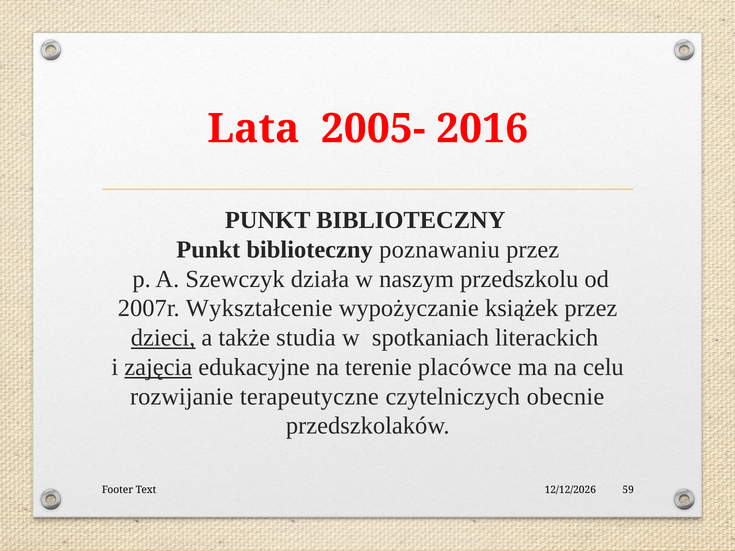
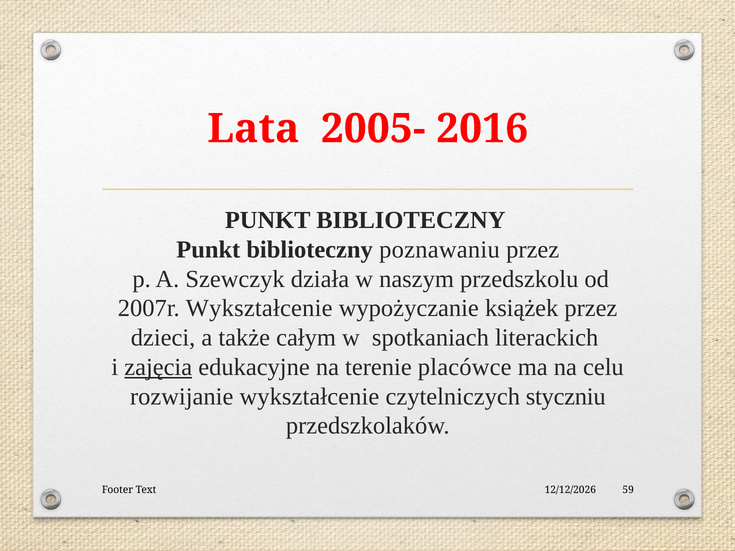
dzieci underline: present -> none
studia: studia -> całym
rozwijanie terapeutyczne: terapeutyczne -> wykształcenie
obecnie: obecnie -> styczniu
